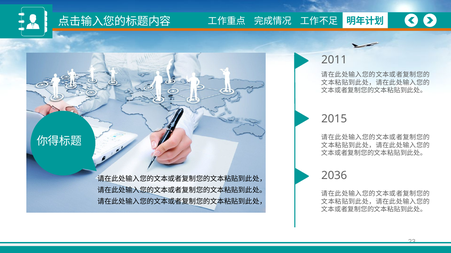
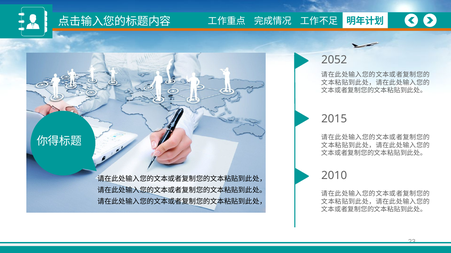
2011: 2011 -> 2052
2036: 2036 -> 2010
